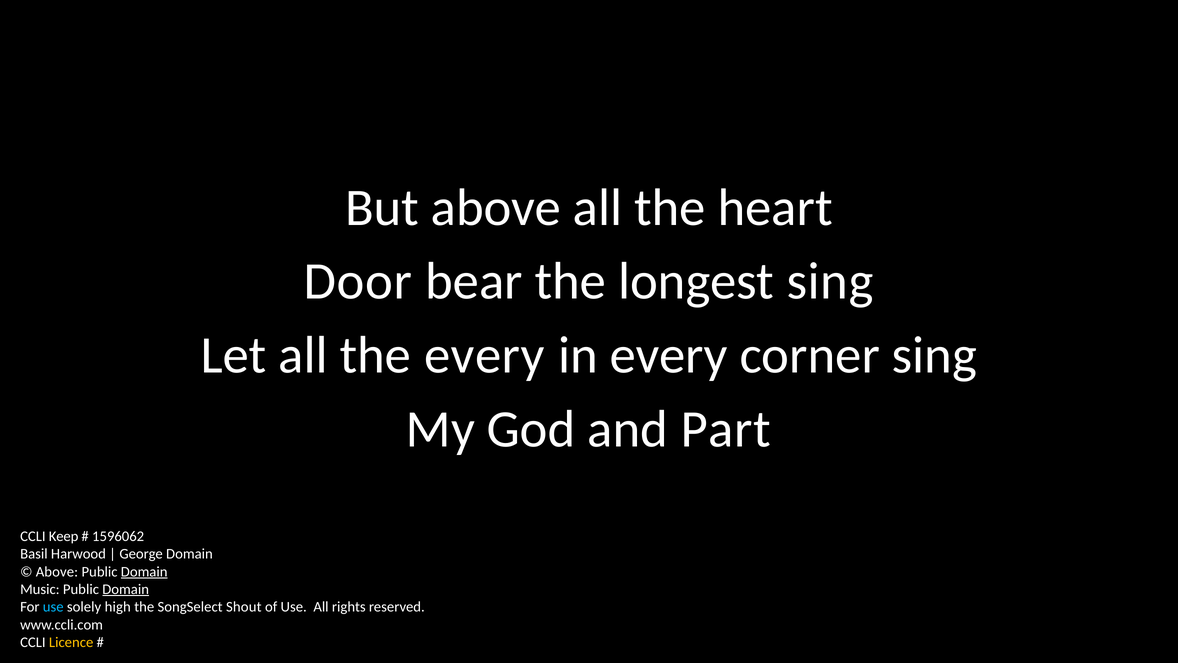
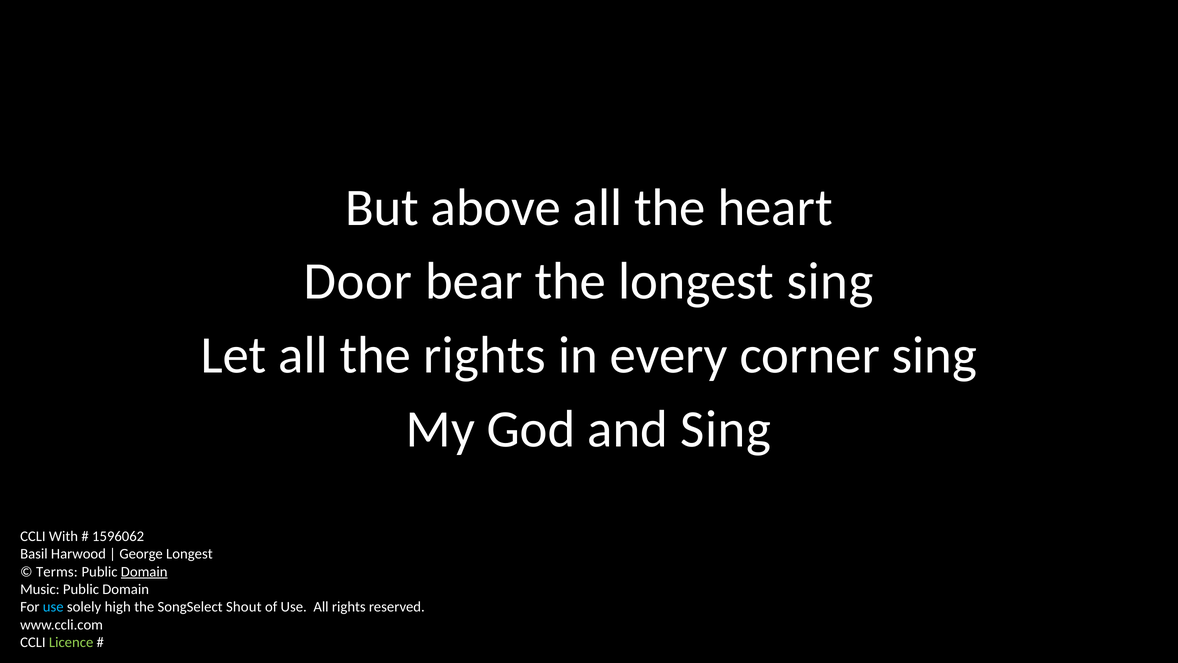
the every: every -> rights
and Part: Part -> Sing
Keep: Keep -> With
George Domain: Domain -> Longest
Above at (57, 571): Above -> Terms
Domain at (126, 589) underline: present -> none
Licence colour: yellow -> light green
